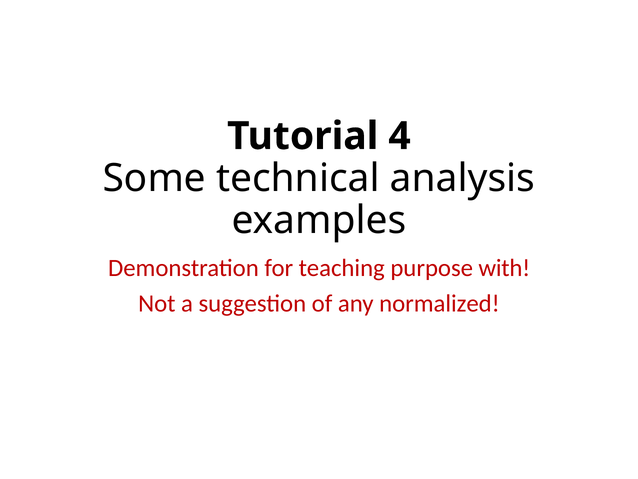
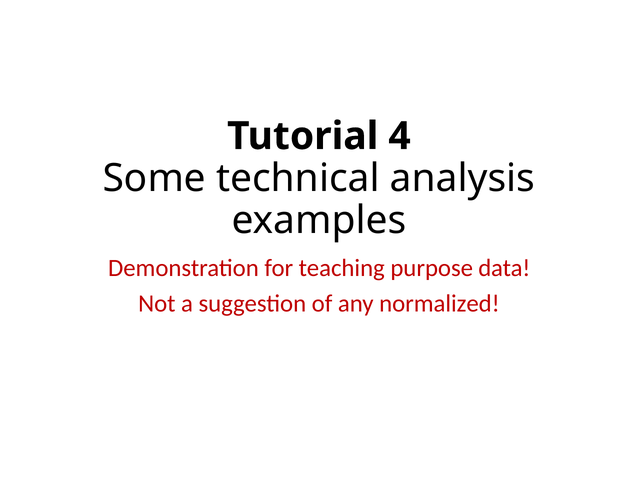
with: with -> data
